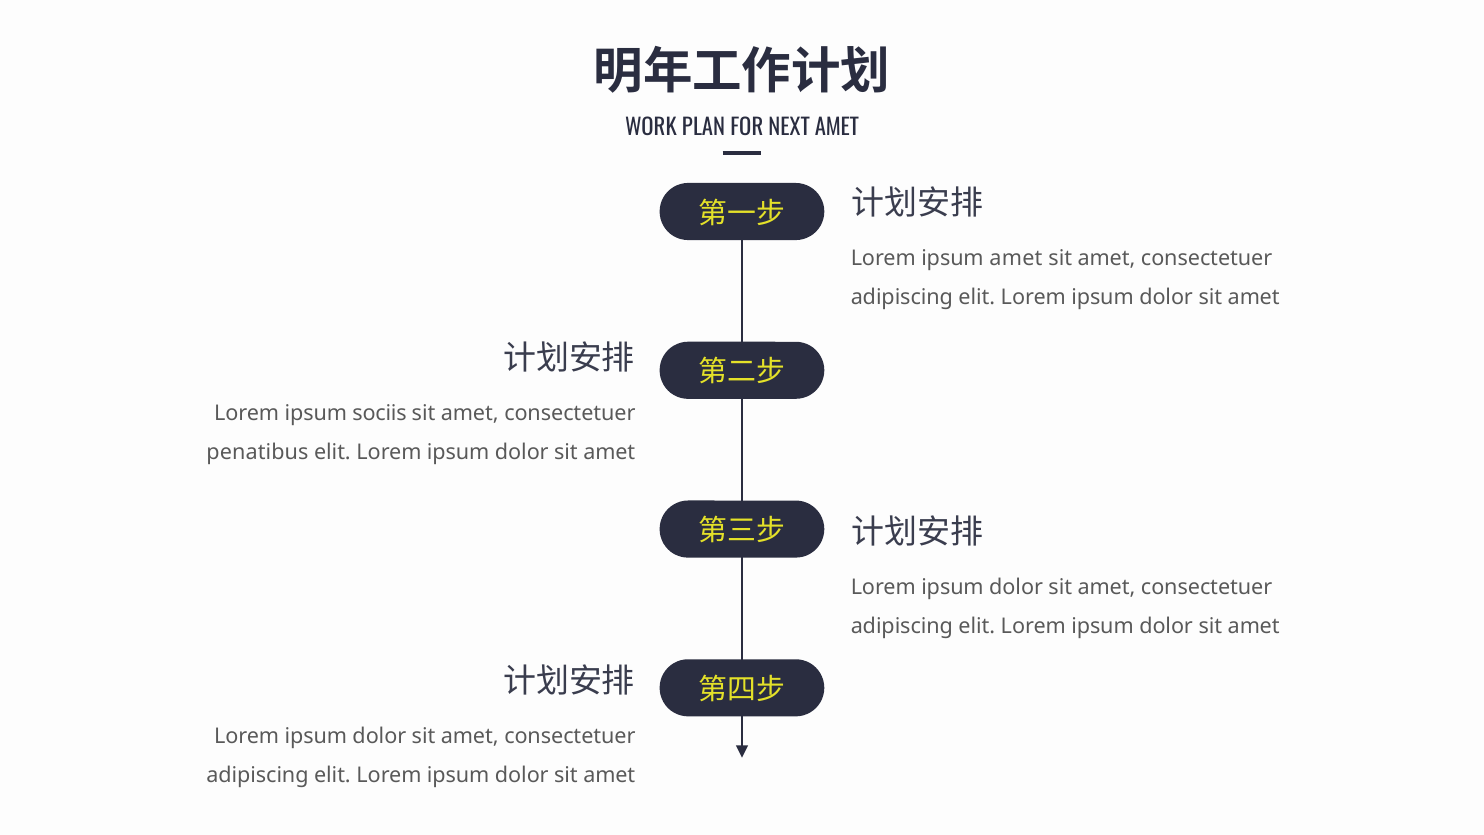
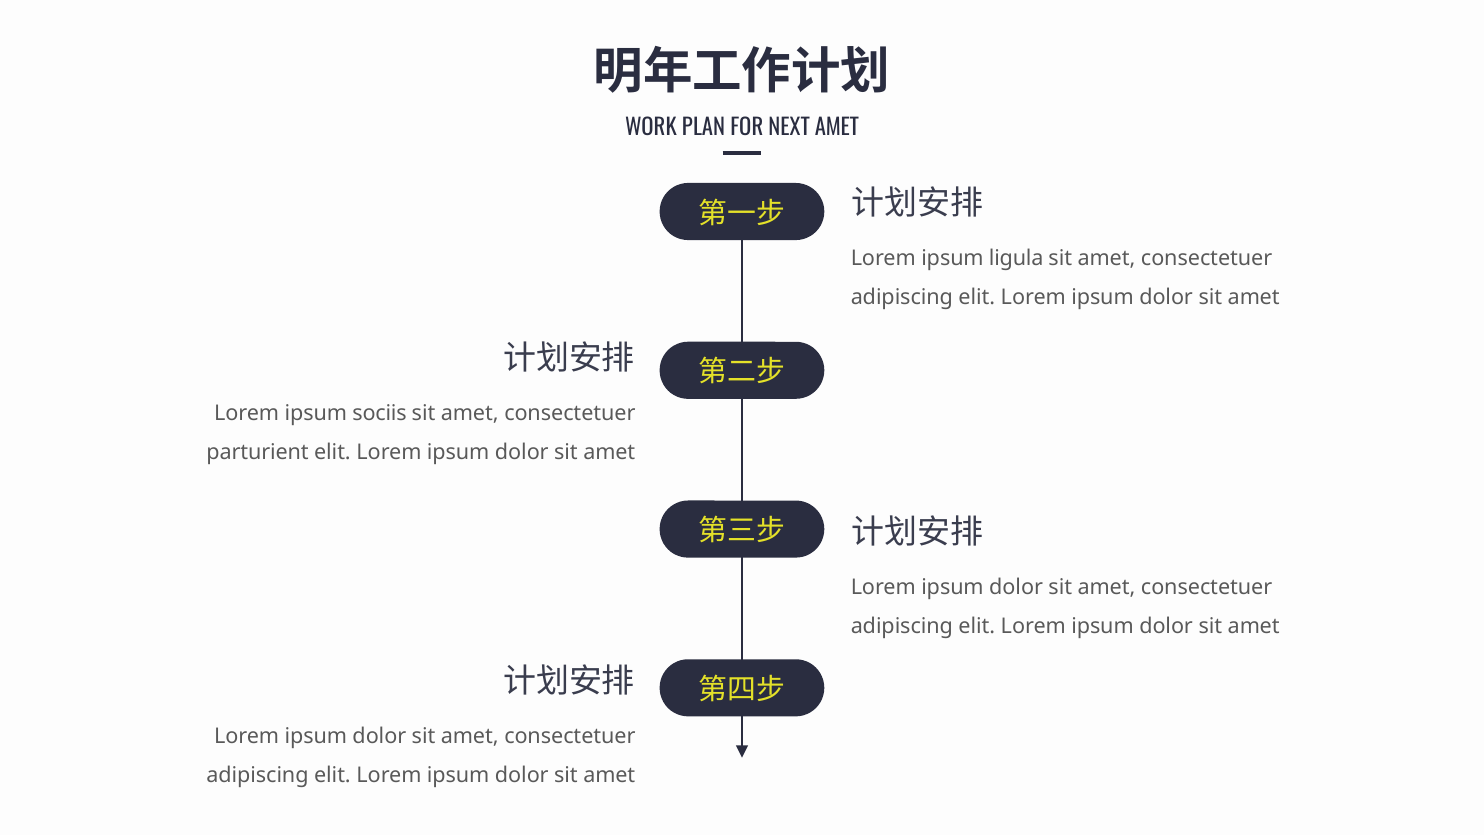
ipsum amet: amet -> ligula
penatibus: penatibus -> parturient
